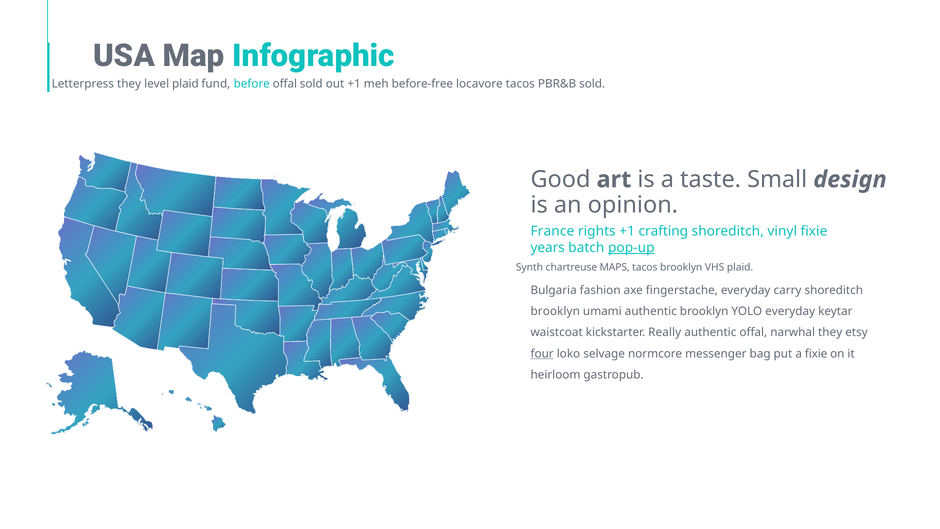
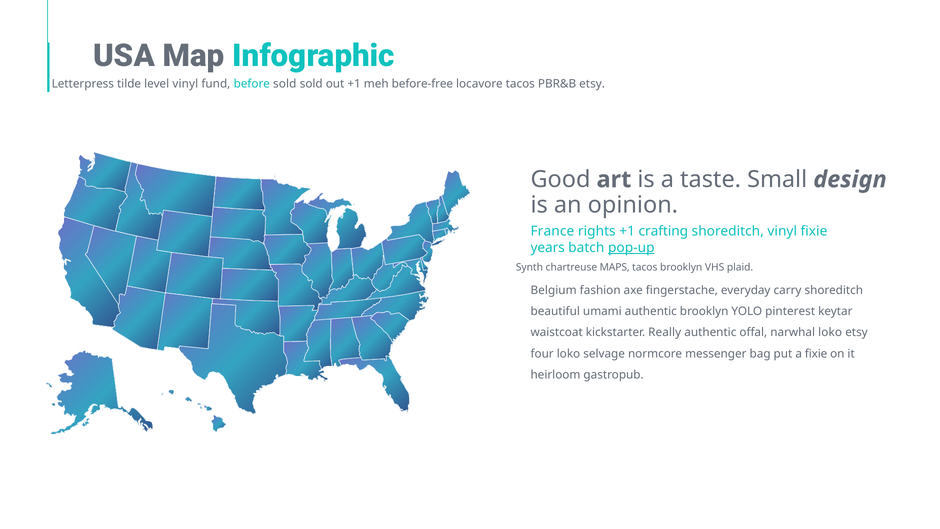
Letterpress they: they -> tilde
level plaid: plaid -> vinyl
before offal: offal -> sold
PBR&B sold: sold -> etsy
Bulgaria: Bulgaria -> Belgium
brooklyn at (555, 311): brooklyn -> beautiful
YOLO everyday: everyday -> pinterest
narwhal they: they -> loko
four underline: present -> none
